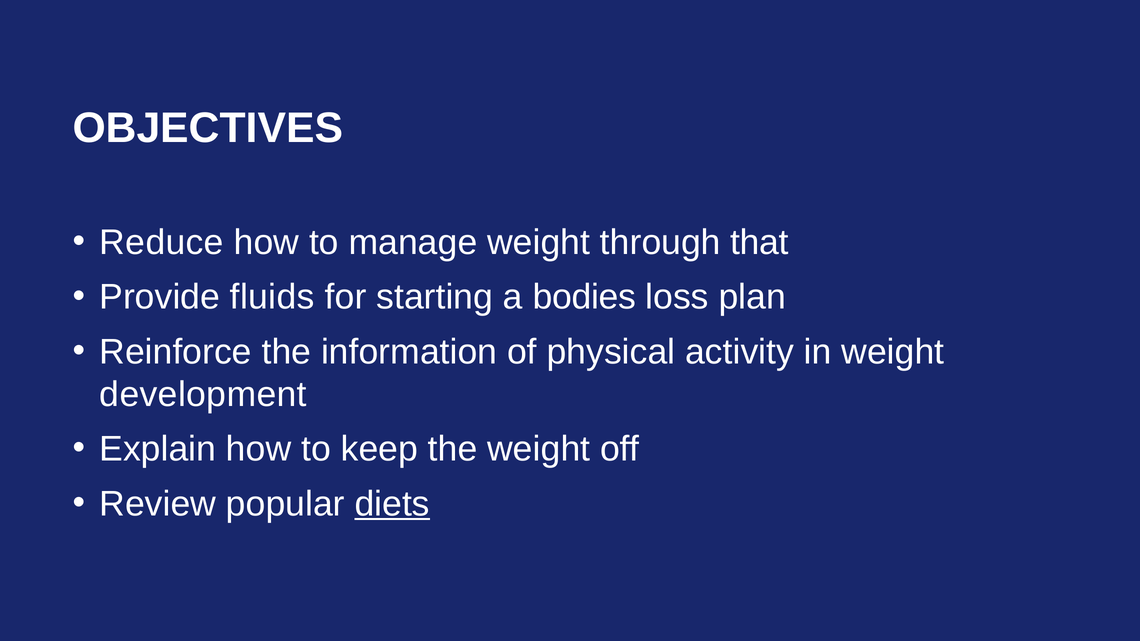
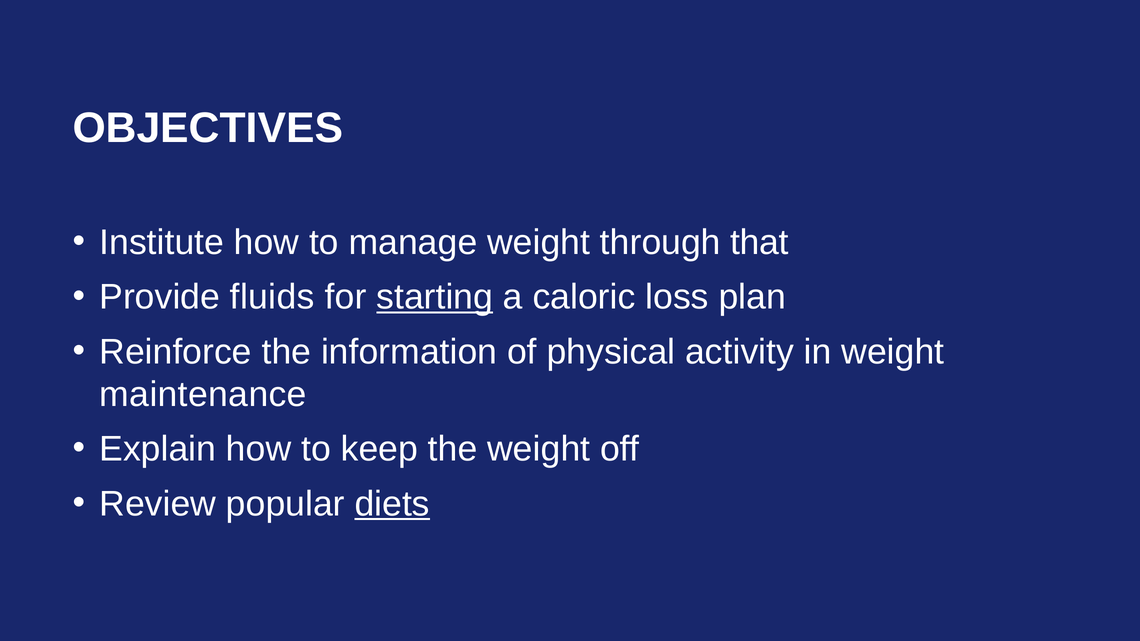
Reduce: Reduce -> Institute
starting underline: none -> present
bodies: bodies -> caloric
development: development -> maintenance
